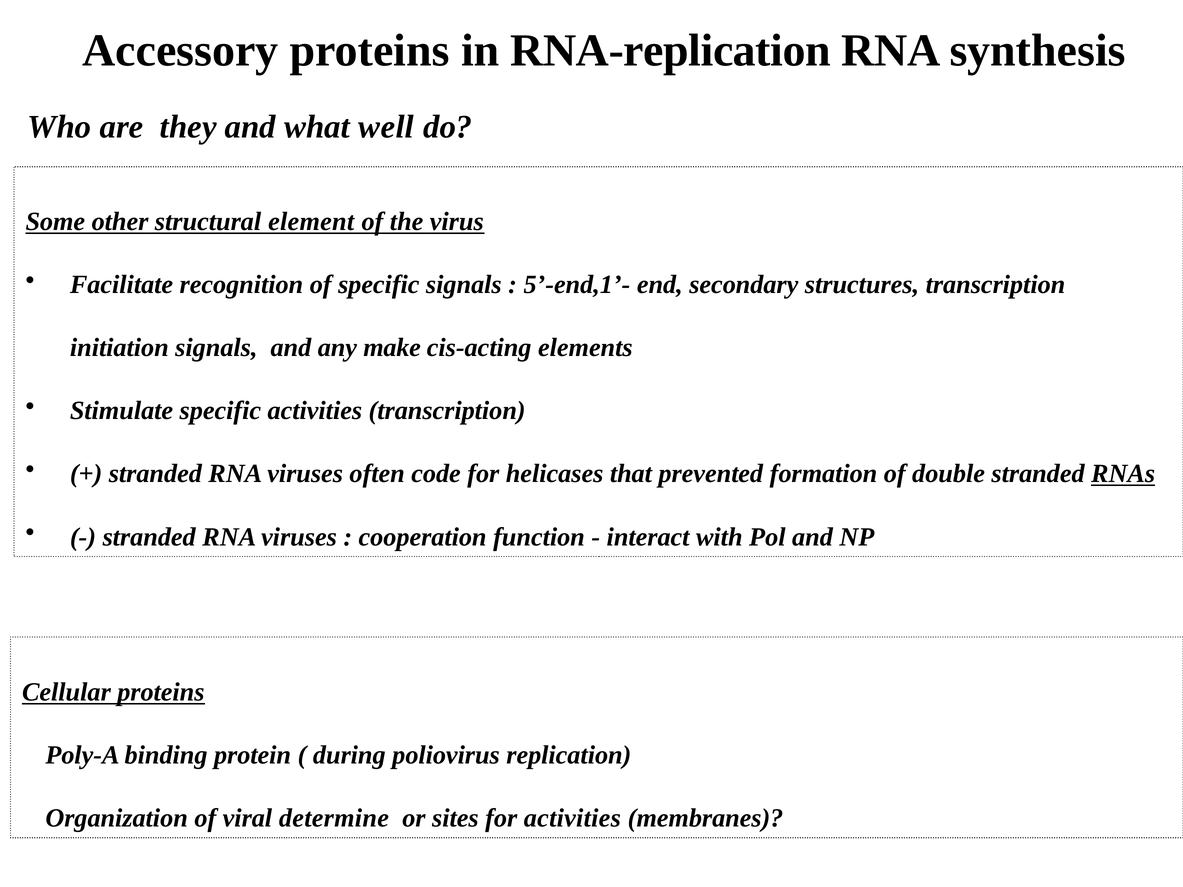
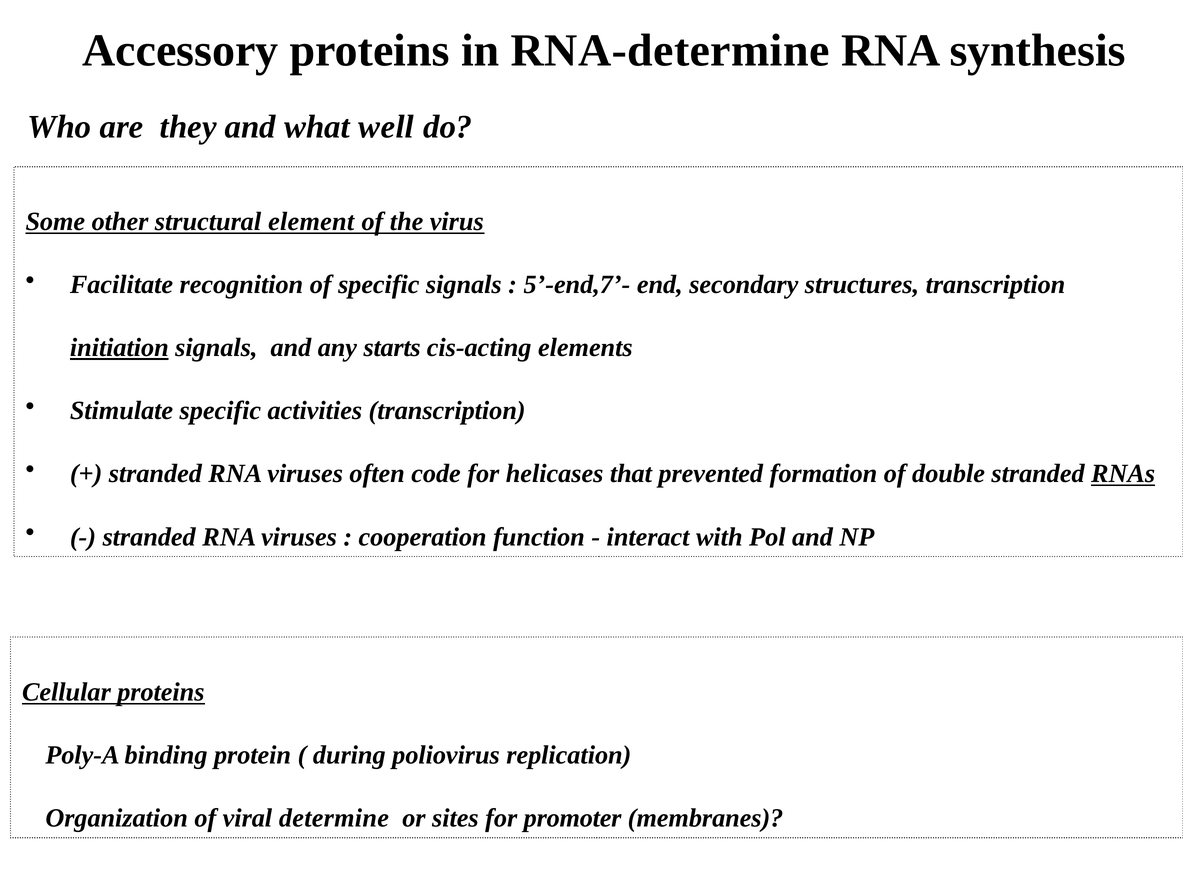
RNA-replication: RNA-replication -> RNA-determine
5’-end,1’-: 5’-end,1’- -> 5’-end,7’-
initiation underline: none -> present
make: make -> starts
for activities: activities -> promoter
